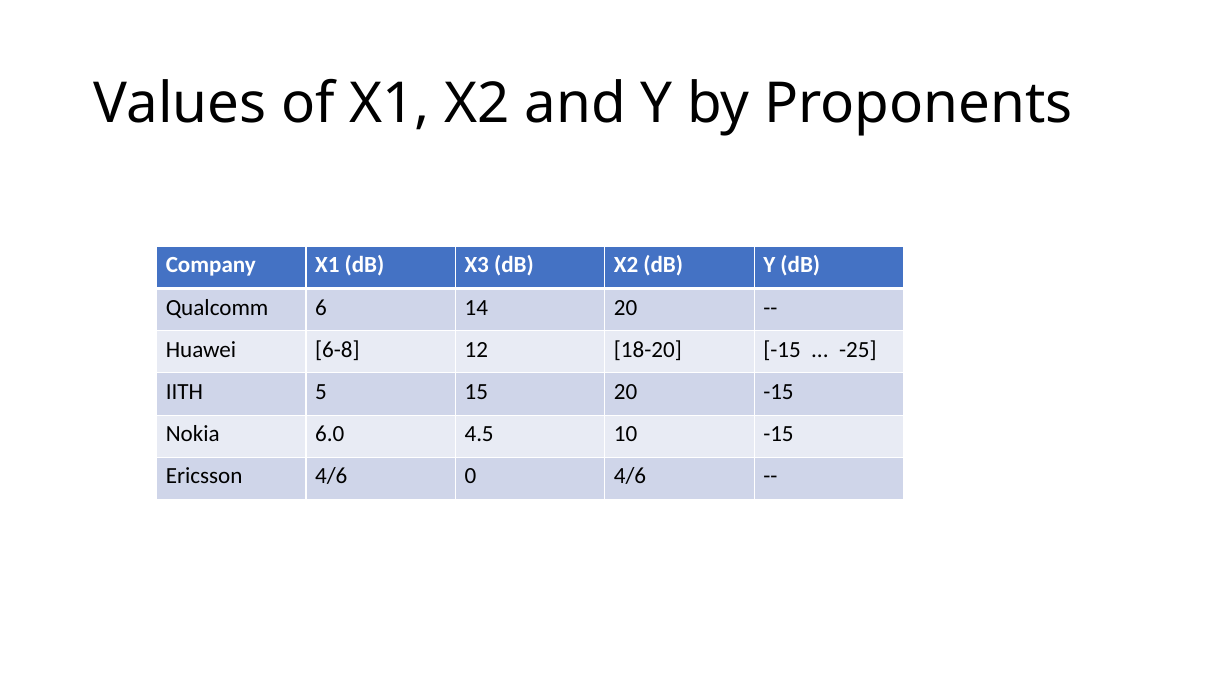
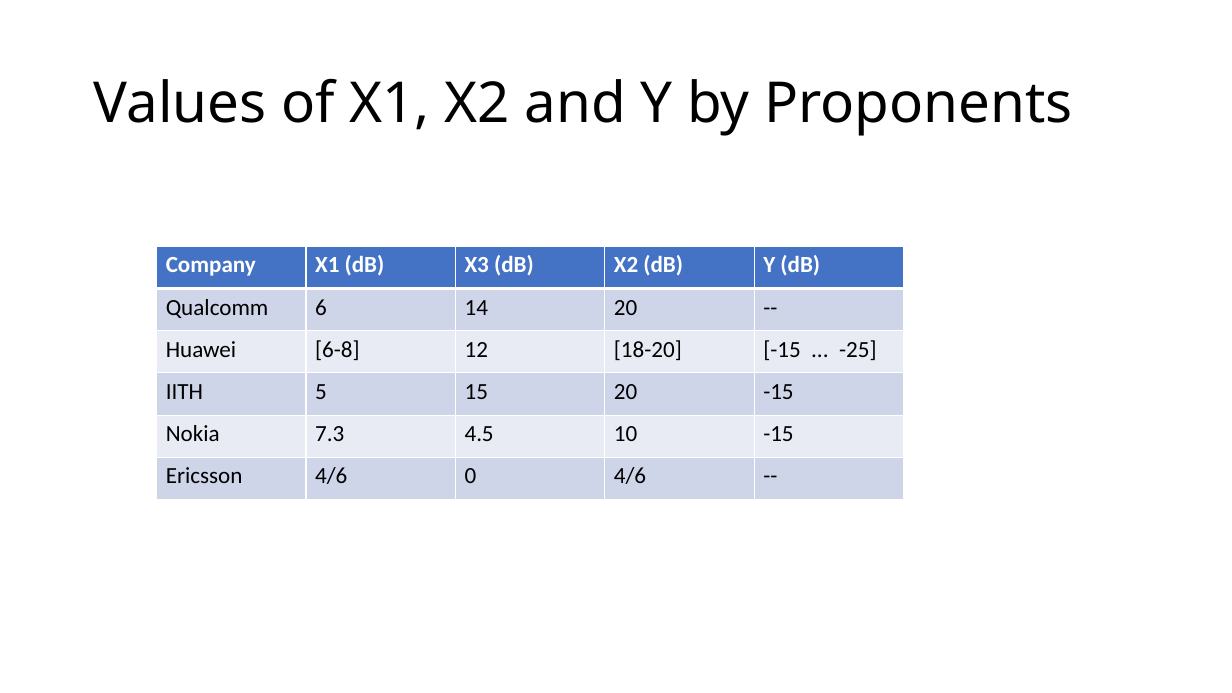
6.0: 6.0 -> 7.3
